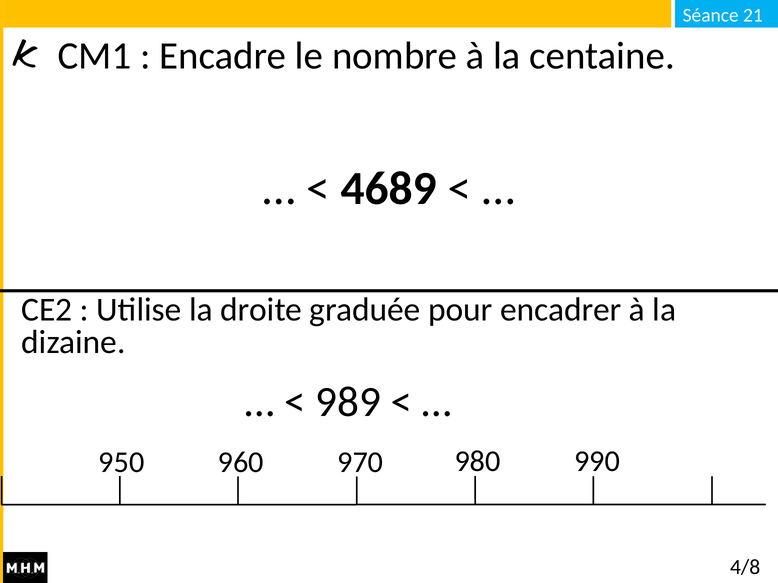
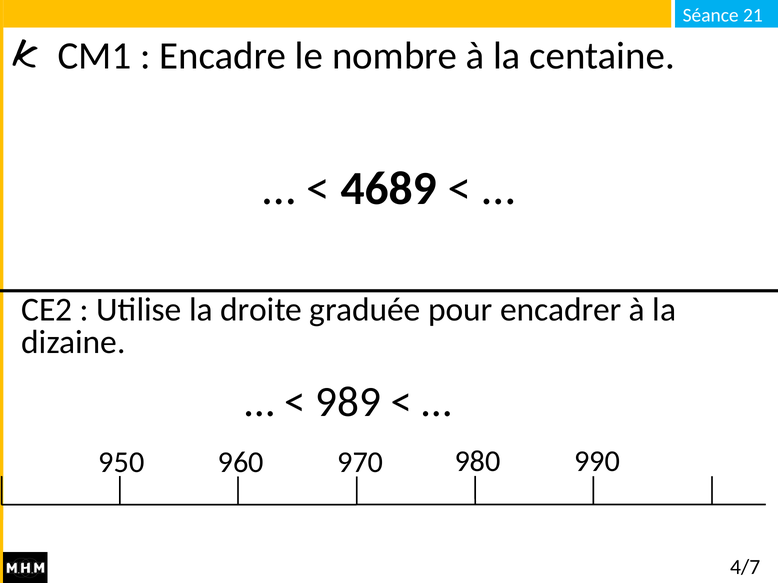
4/8: 4/8 -> 4/7
